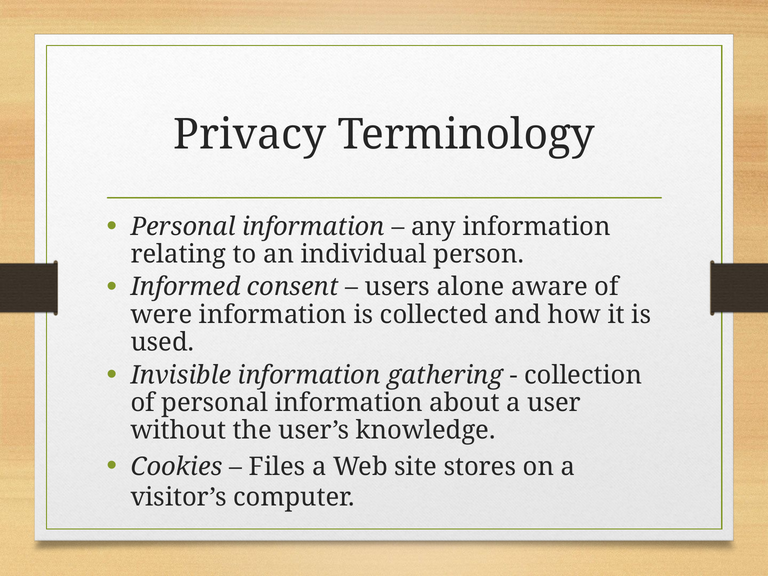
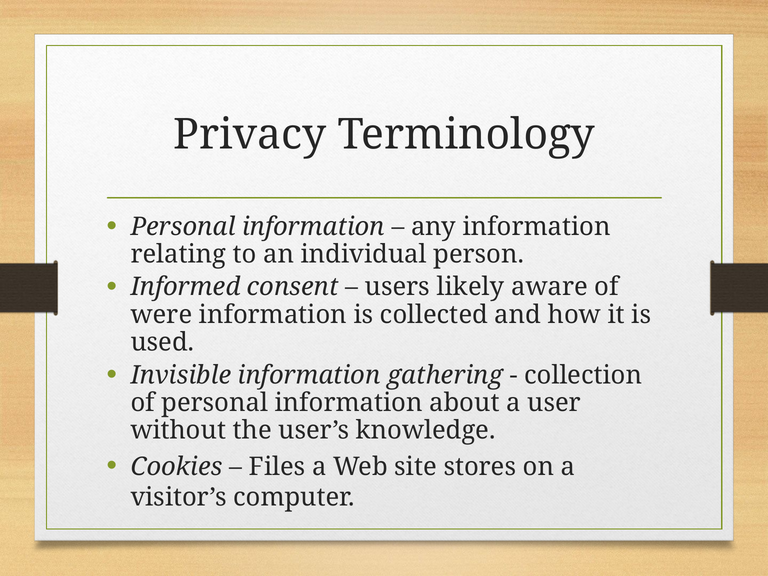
alone: alone -> likely
